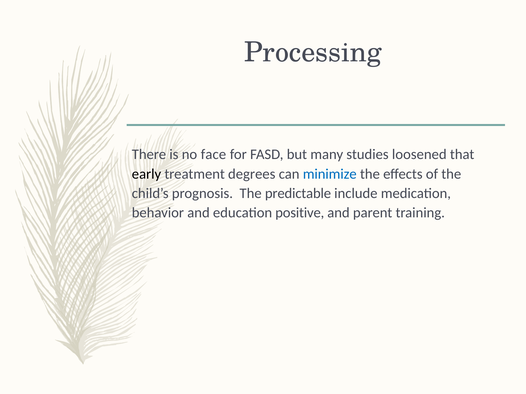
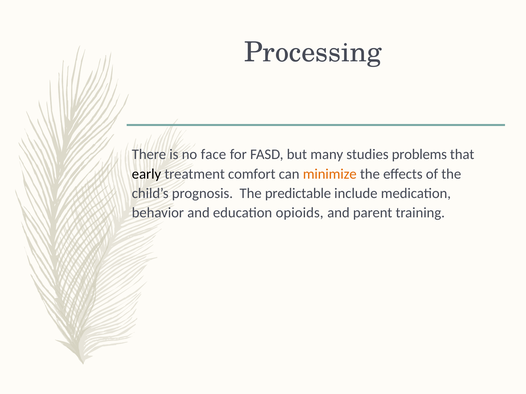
loosened: loosened -> problems
degrees: degrees -> comfort
minimize colour: blue -> orange
positive: positive -> opioids
